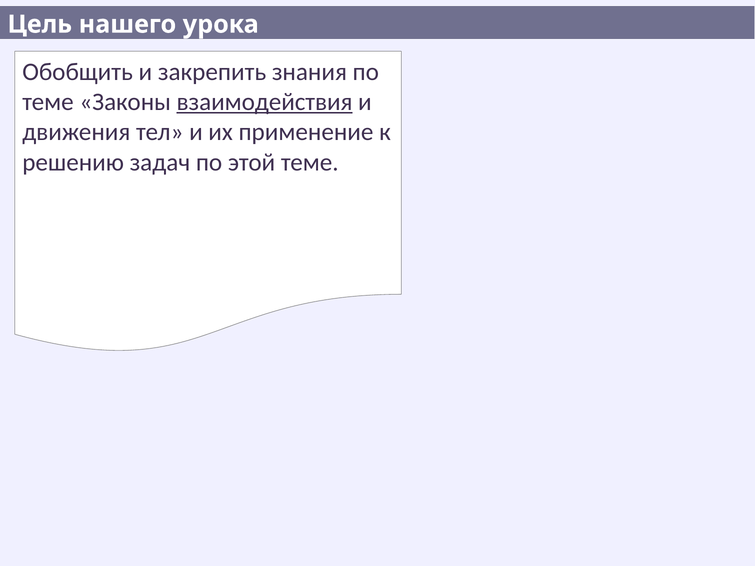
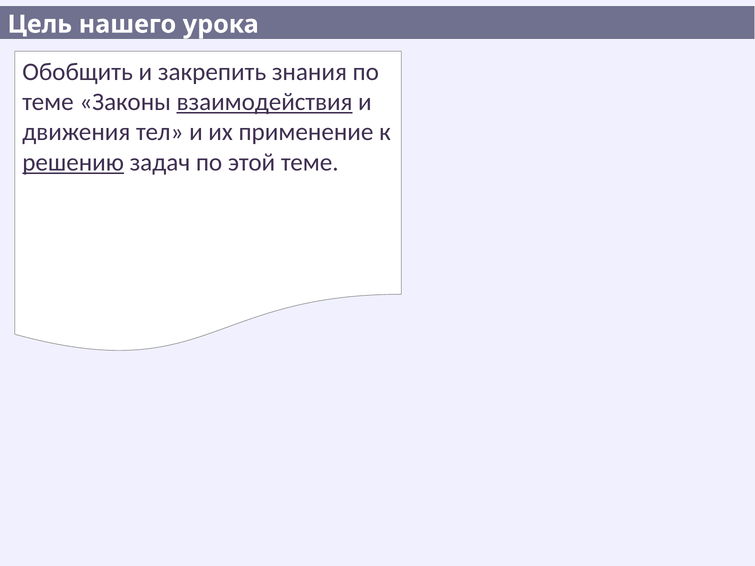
решению underline: none -> present
